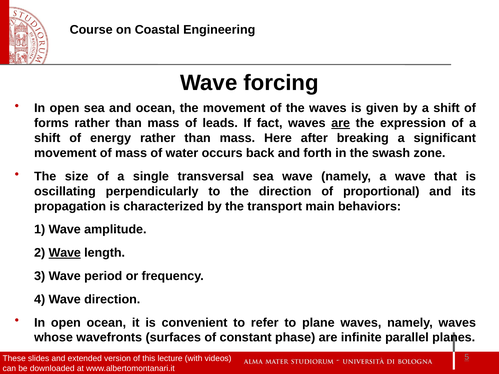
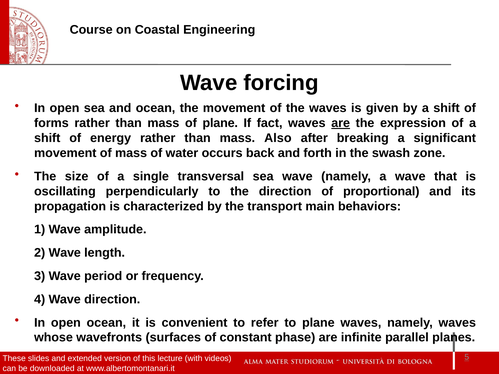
of leads: leads -> plane
Here: Here -> Also
Wave at (65, 253) underline: present -> none
